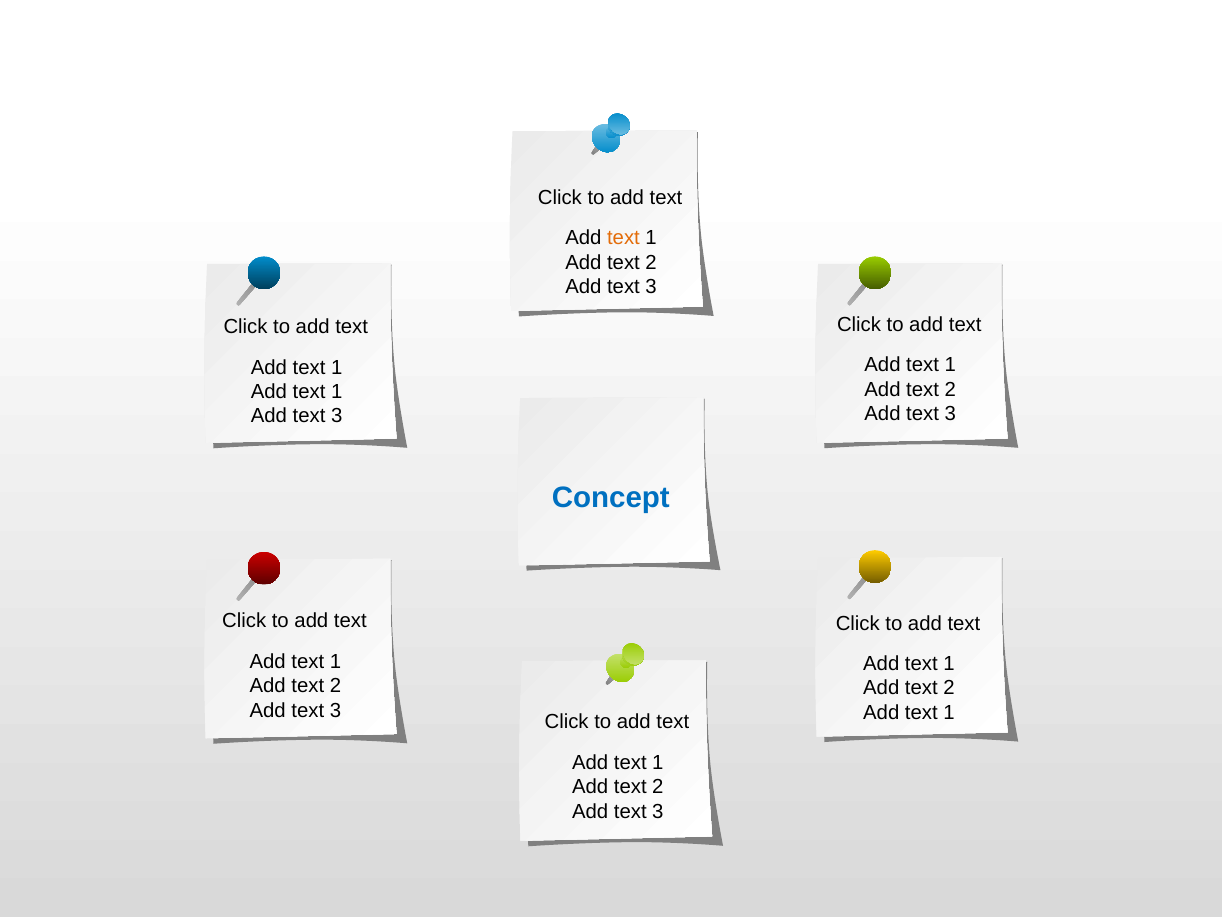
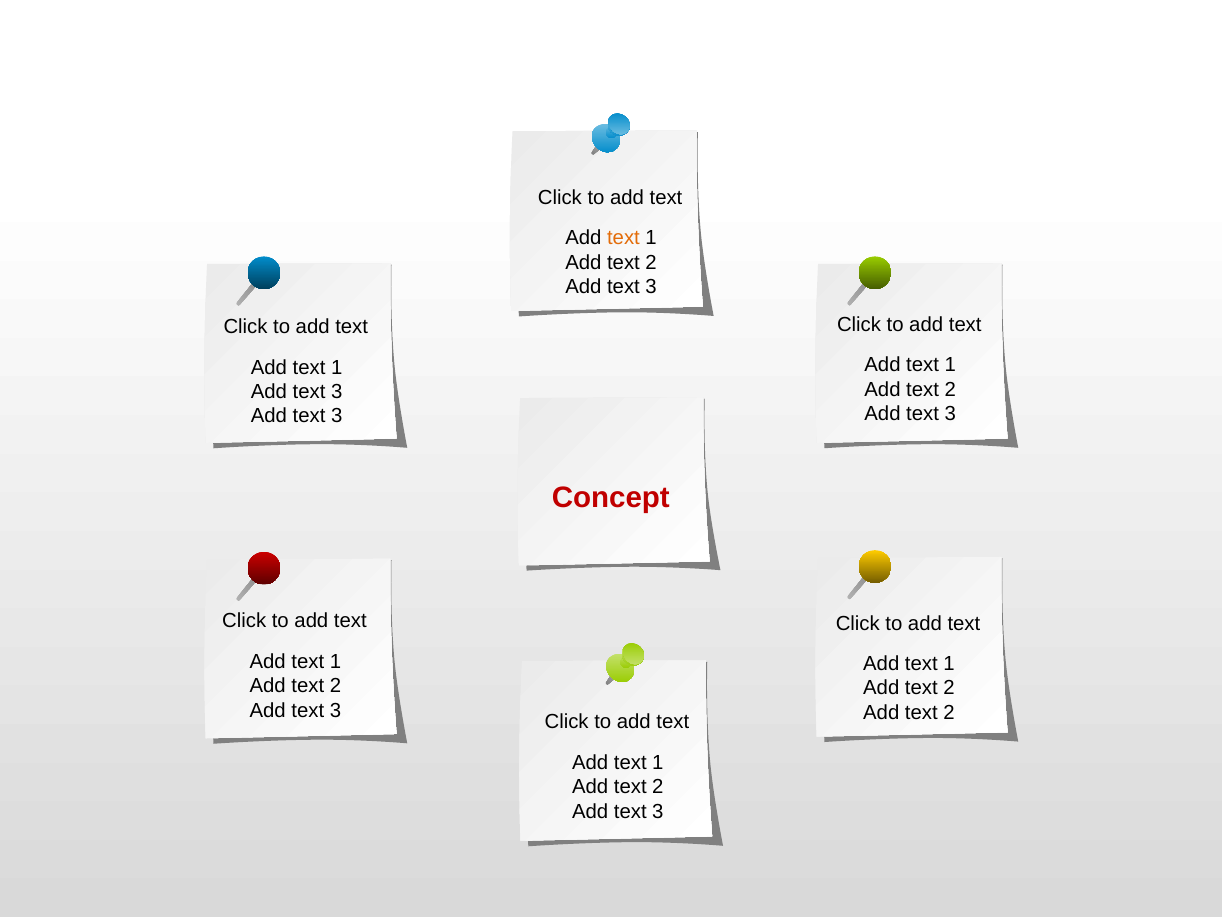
1 at (337, 392): 1 -> 3
Concept colour: blue -> red
1 at (949, 712): 1 -> 2
